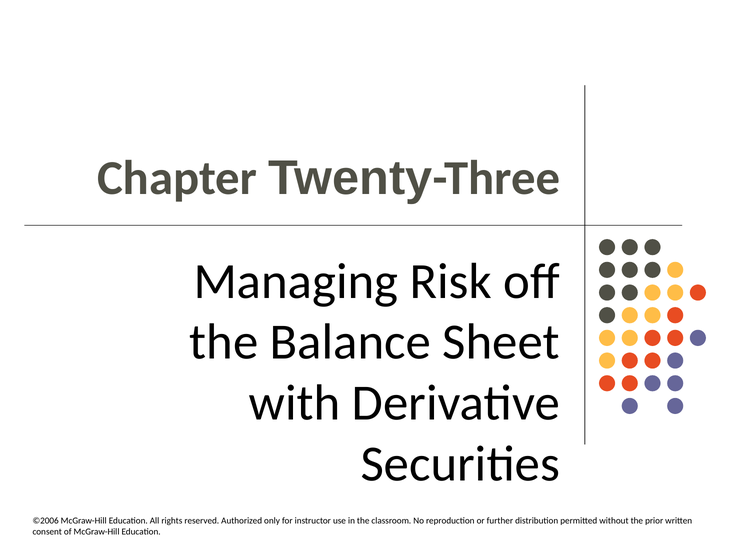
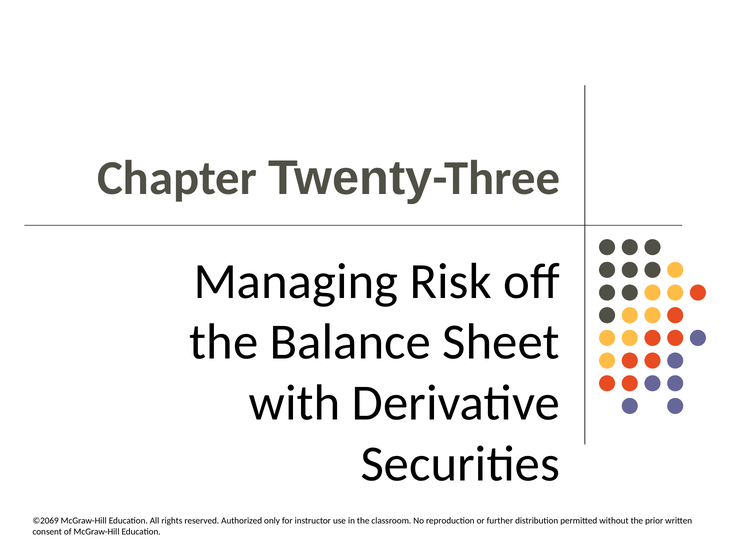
©2006: ©2006 -> ©2069
